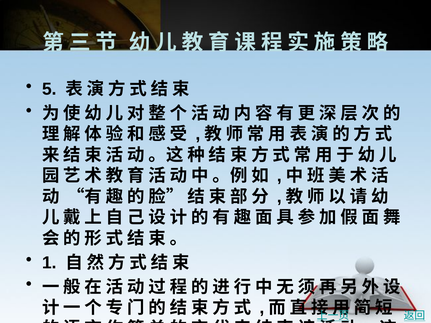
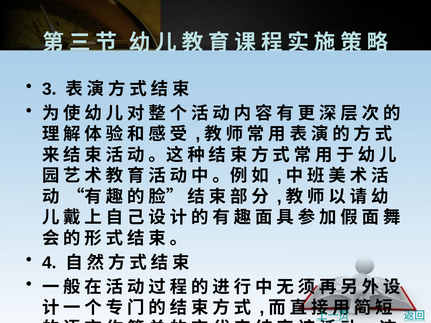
5: 5 -> 3
1: 1 -> 4
